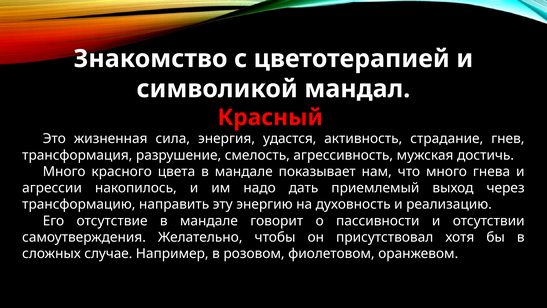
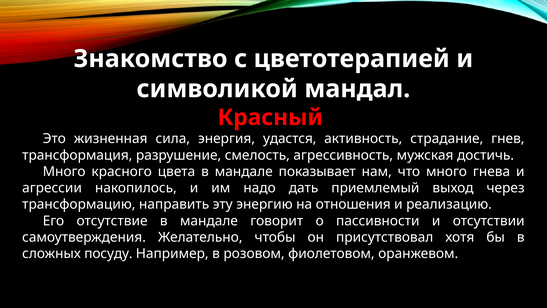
духовность: духовность -> отношения
случае: случае -> посуду
